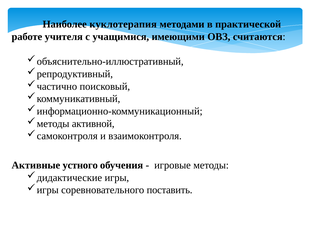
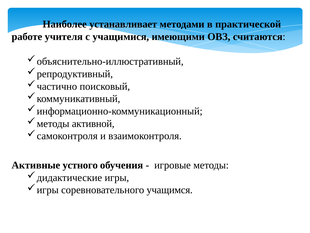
куклотерапия: куклотерапия -> устанавливает
поставить: поставить -> учащимся
